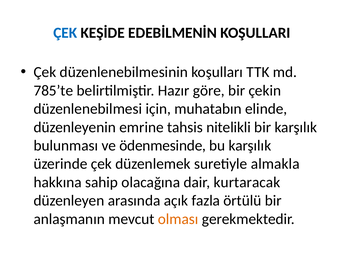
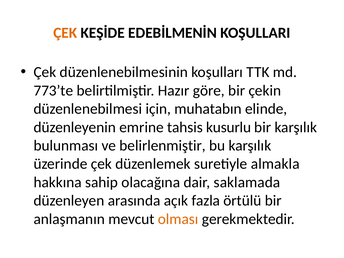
ÇEK at (65, 33) colour: blue -> orange
785’te: 785’te -> 773’te
nitelikli: nitelikli -> kusurlu
ödenmesinde: ödenmesinde -> belirlenmiştir
kurtaracak: kurtaracak -> saklamada
